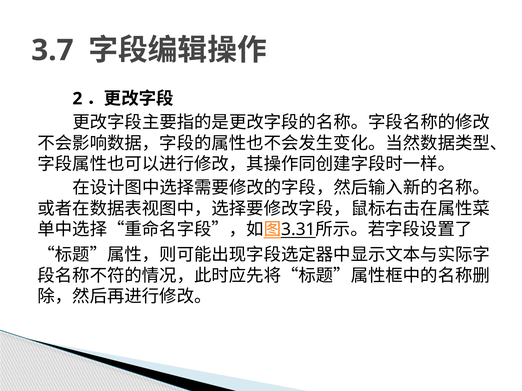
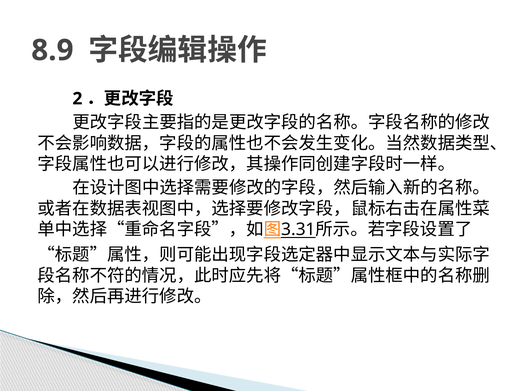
3.7: 3.7 -> 8.9
